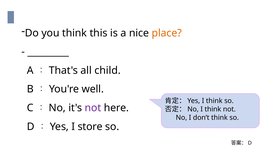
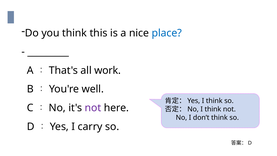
place colour: orange -> blue
child: child -> work
store: store -> carry
